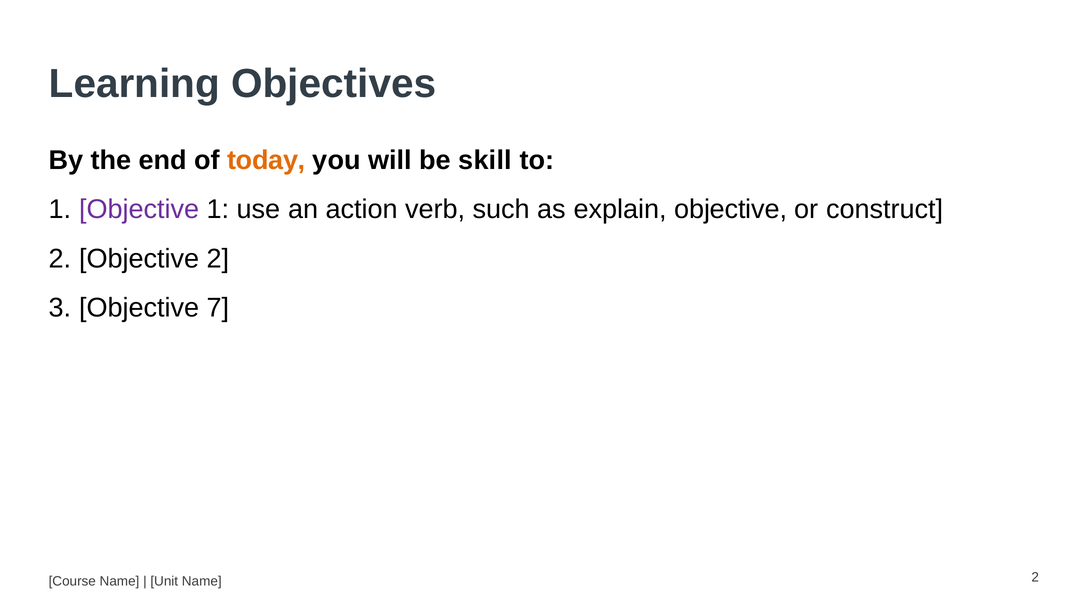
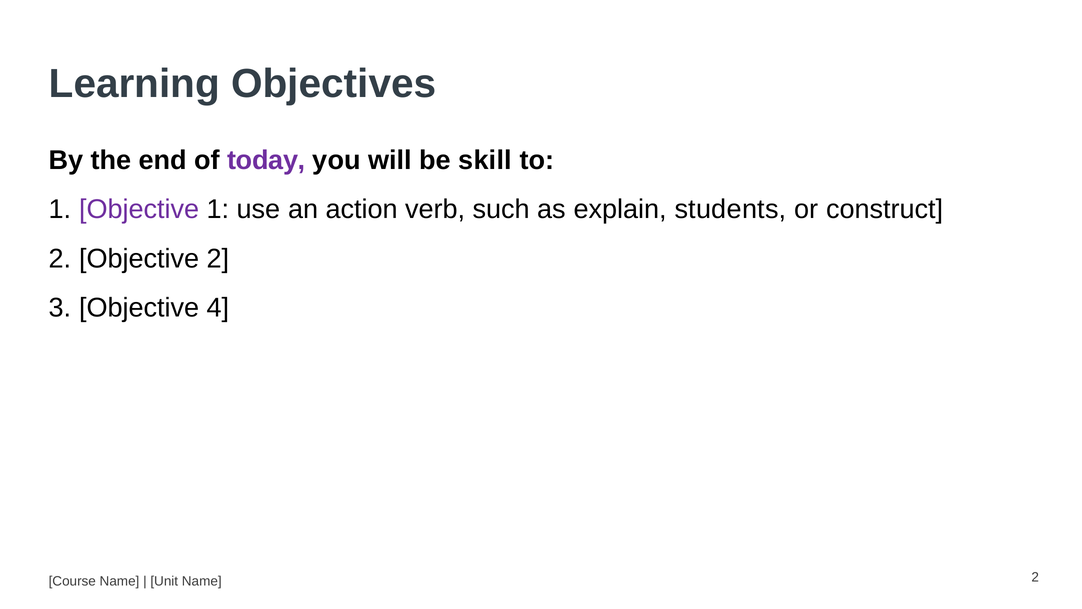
today colour: orange -> purple
explain objective: objective -> students
7: 7 -> 4
